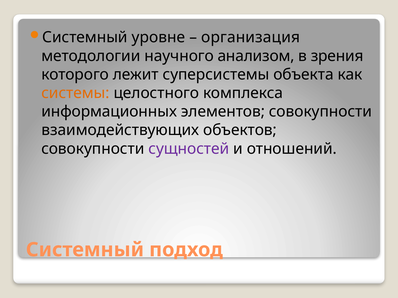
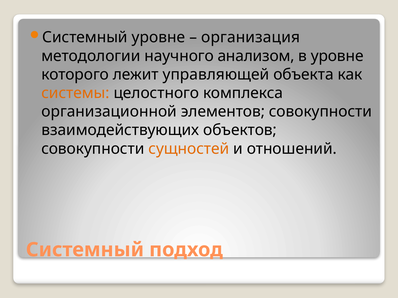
в зрения: зрения -> уровне
суперсистемы: суперсистемы -> управляющей
информационных: информационных -> организационной
сущностей colour: purple -> orange
